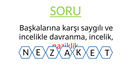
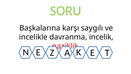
SORU underline: present -> none
